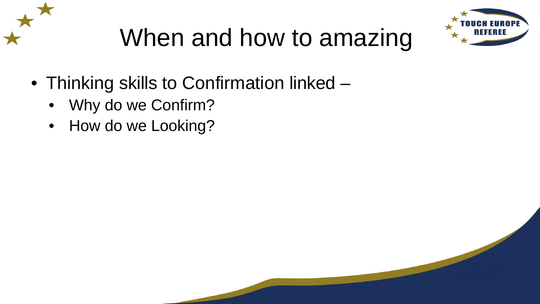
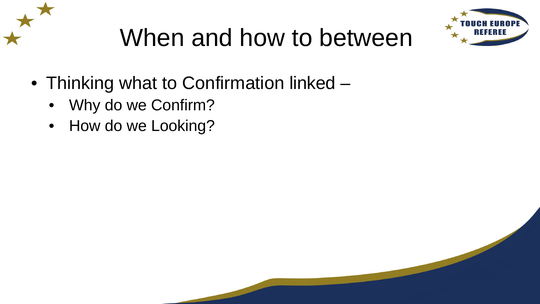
amazing: amazing -> between
skills: skills -> what
